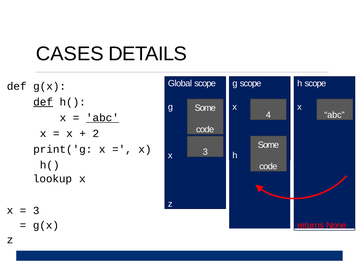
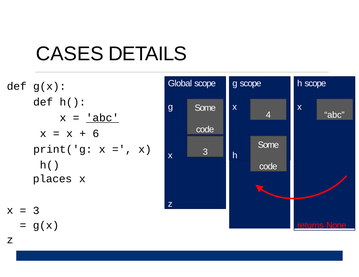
def at (43, 102) underline: present -> none
2: 2 -> 6
lookup: lookup -> places
